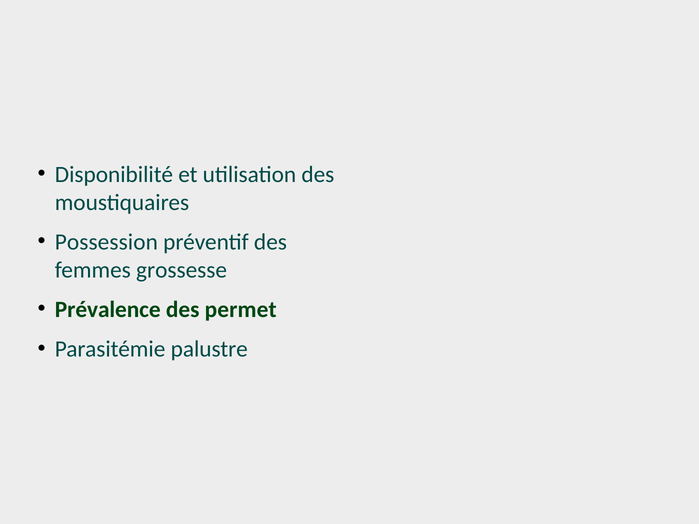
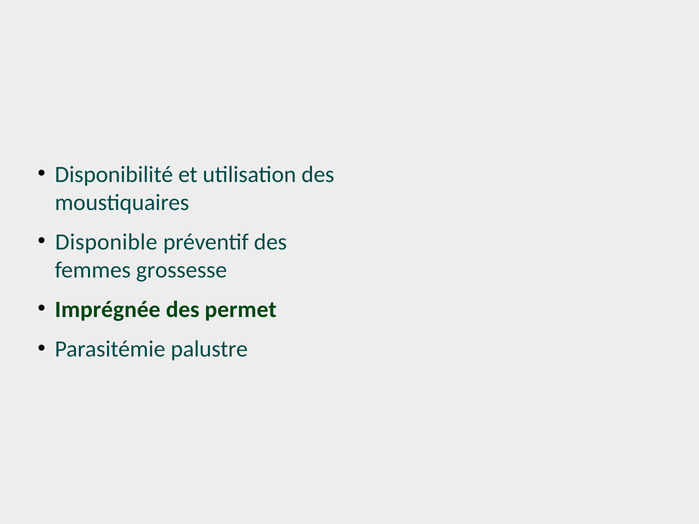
Possession: Possession -> Disponible
Prévalence: Prévalence -> Imprégnée
